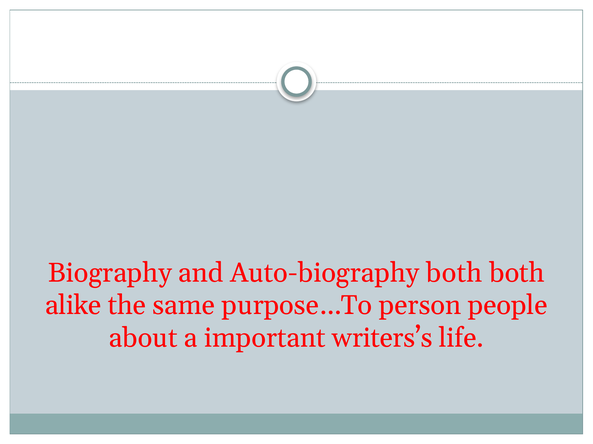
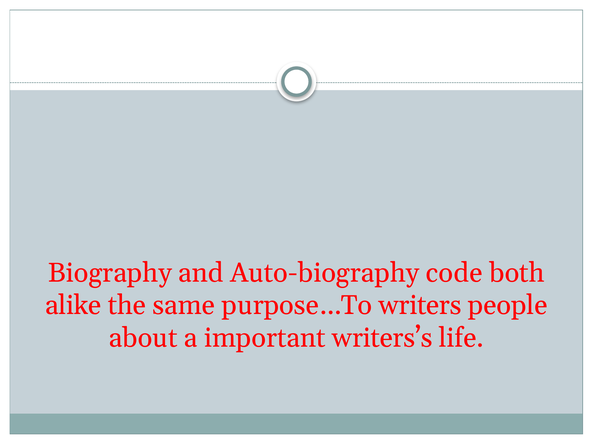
Auto-biography both: both -> code
person: person -> writers
